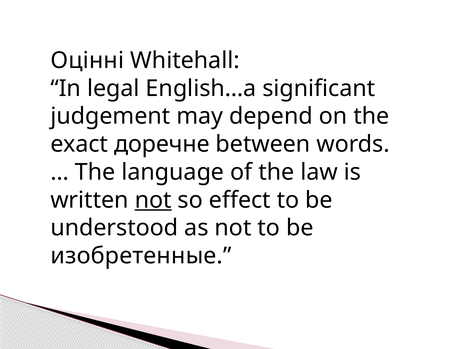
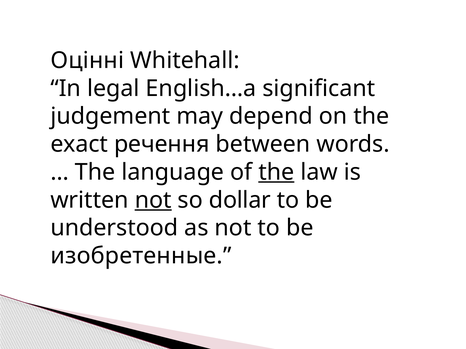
доречне: доречне -> речення
the at (276, 172) underline: none -> present
effect: effect -> dollar
